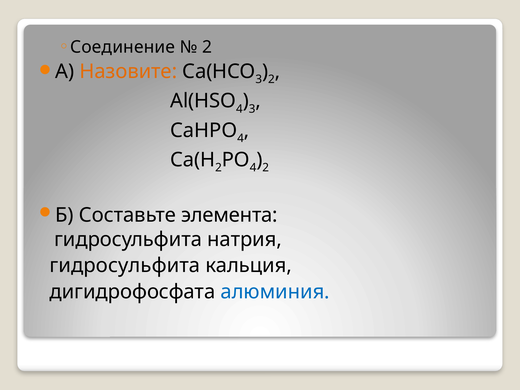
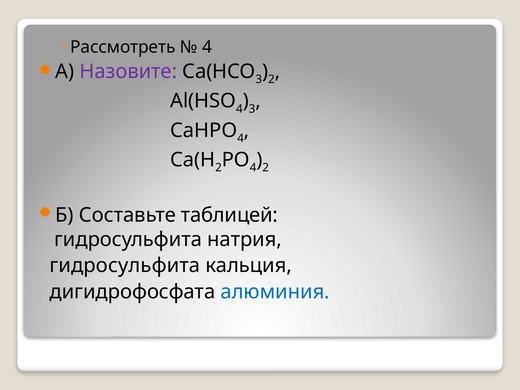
Соединение: Соединение -> Рассмотреть
2 at (207, 47): 2 -> 4
Назовите colour: orange -> purple
элемента: элемента -> таблицей
